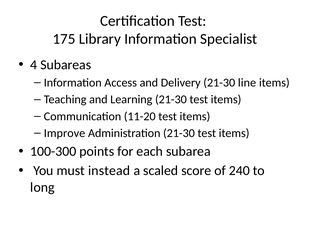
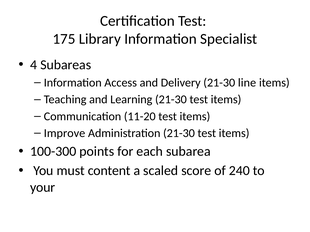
instead: instead -> content
long: long -> your
